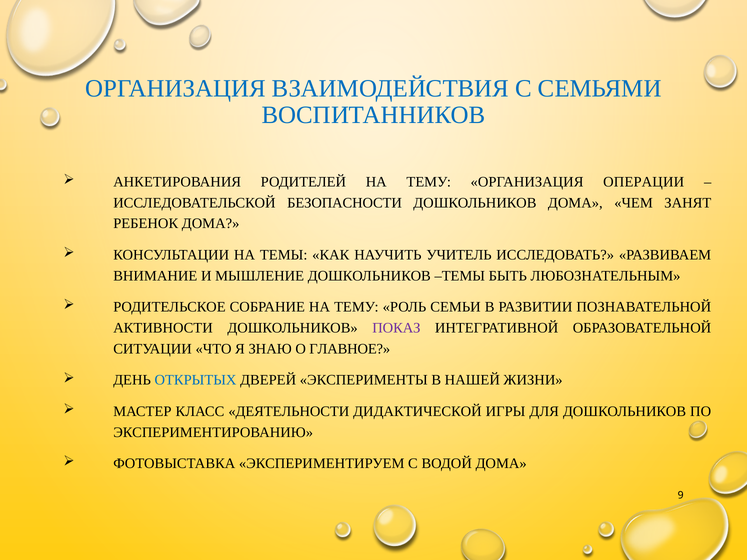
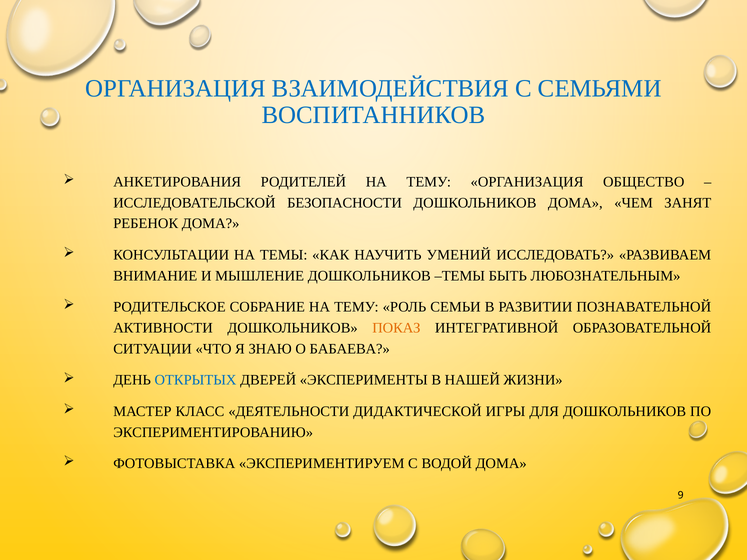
ОПЕРАЦИИ: ОПЕРАЦИИ -> ОБЩЕСТВО
УЧИТЕЛЬ: УЧИТЕЛЬ -> УМЕНИЙ
ПОКАЗ colour: purple -> orange
ГЛАВНОЕ: ГЛАВНОЕ -> БАБАЕВА
